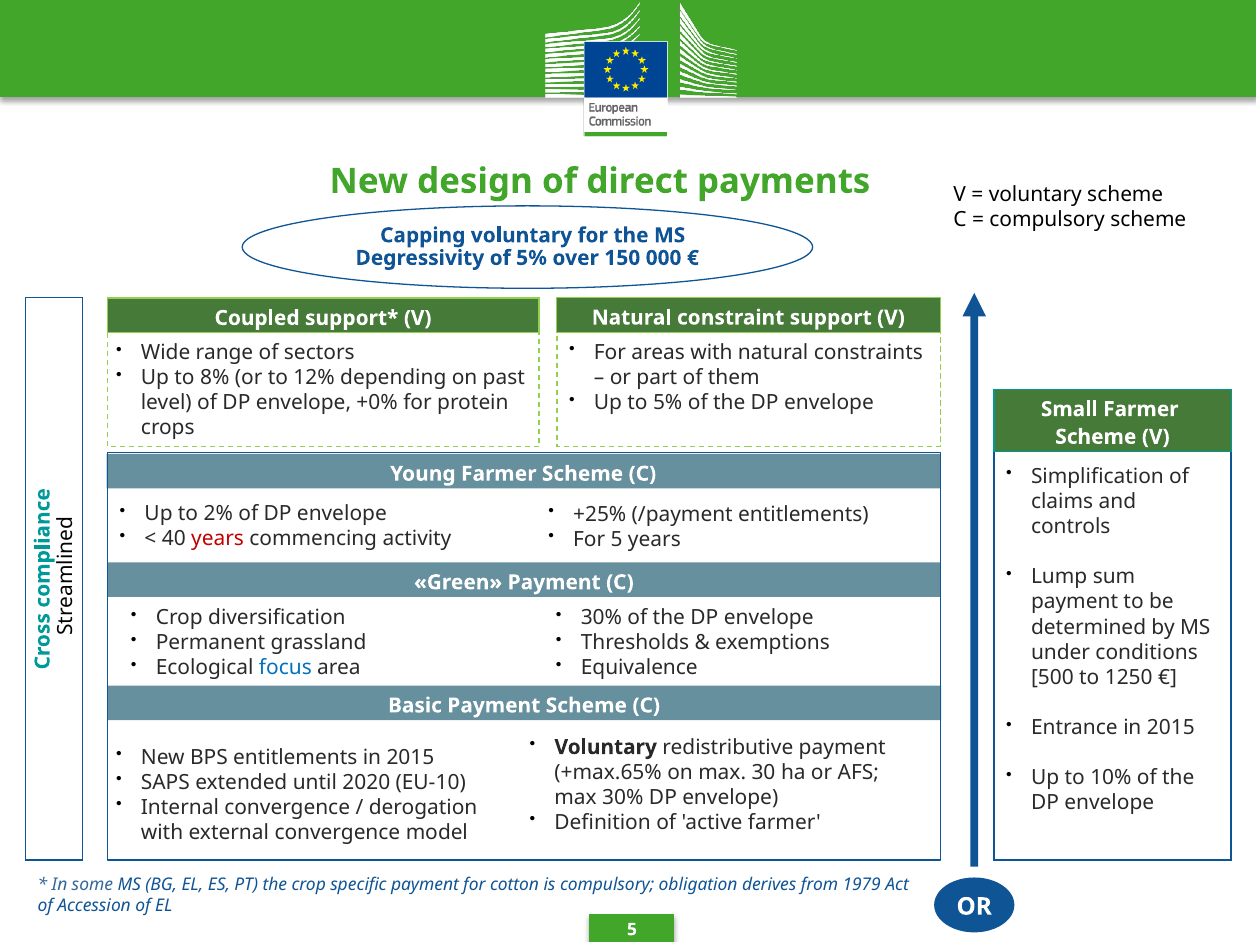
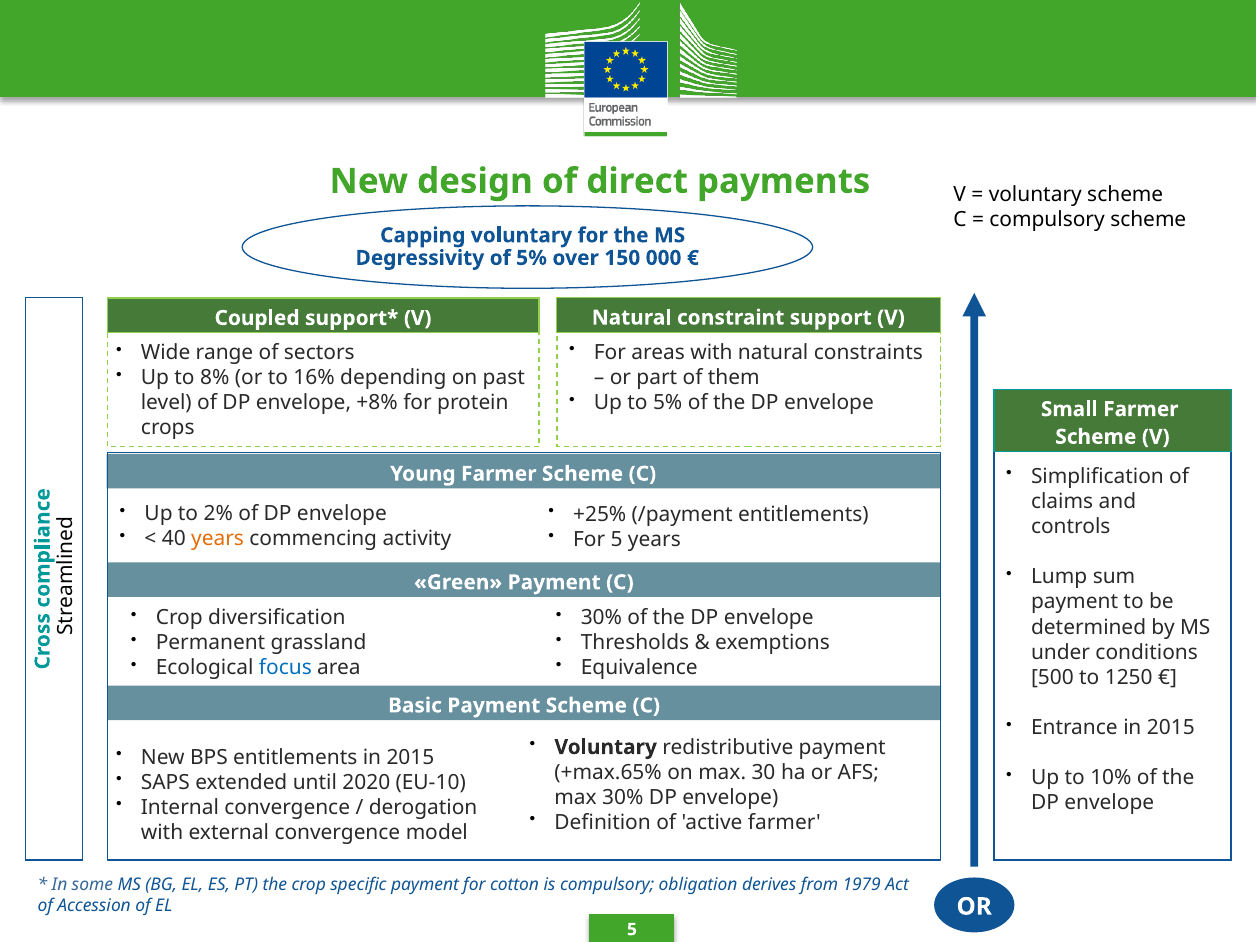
12%: 12% -> 16%
+0%: +0% -> +8%
years at (218, 539) colour: red -> orange
